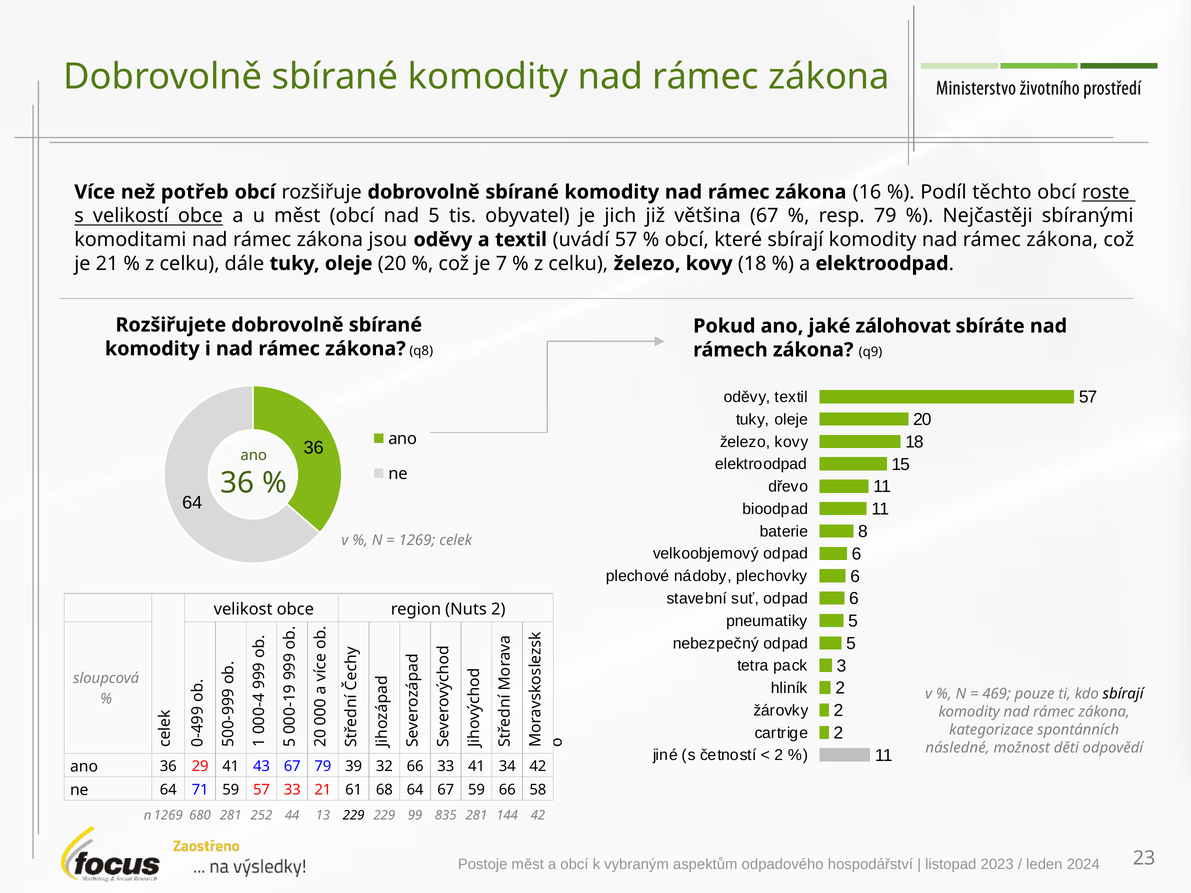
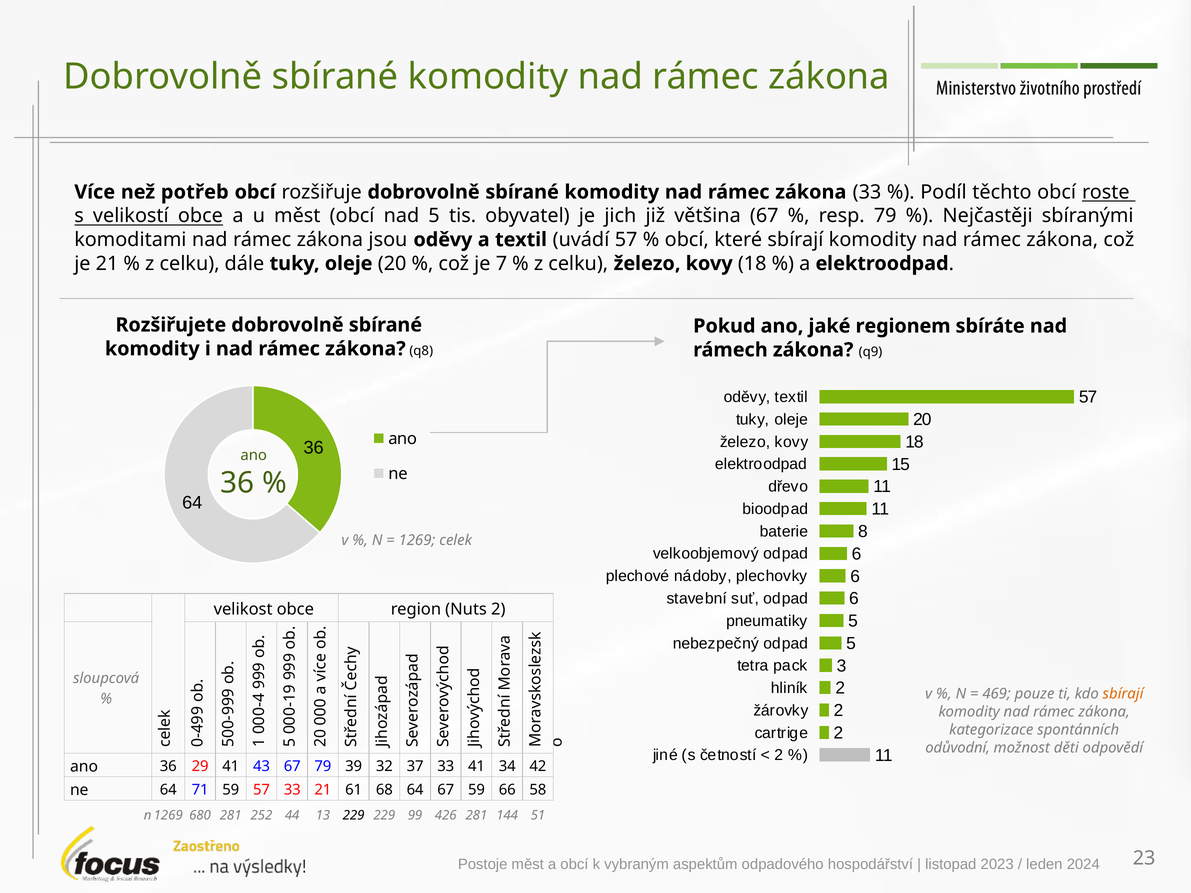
zákona 16: 16 -> 33
zálohovat: zálohovat -> regionem
sbírají at (1123, 694) colour: black -> orange
následné: následné -> odůvodní
32 66: 66 -> 37
835: 835 -> 426
144 42: 42 -> 51
